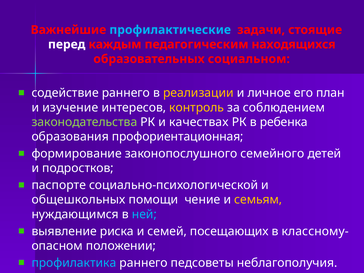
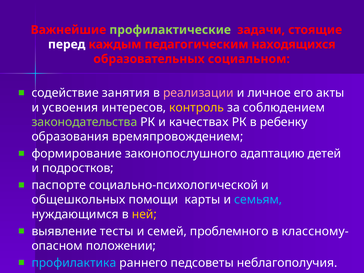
профилактические colour: light blue -> light green
содействие раннего: раннего -> занятия
реализации colour: yellow -> pink
план: план -> акты
изучение: изучение -> усвоения
ребенка: ребенка -> ребенку
профориентационная: профориентационная -> времяпровождением
семейного: семейного -> адаптацию
чение: чение -> карты
семьям colour: yellow -> light blue
ней colour: light blue -> yellow
риска: риска -> тесты
посещающих: посещающих -> проблемного
